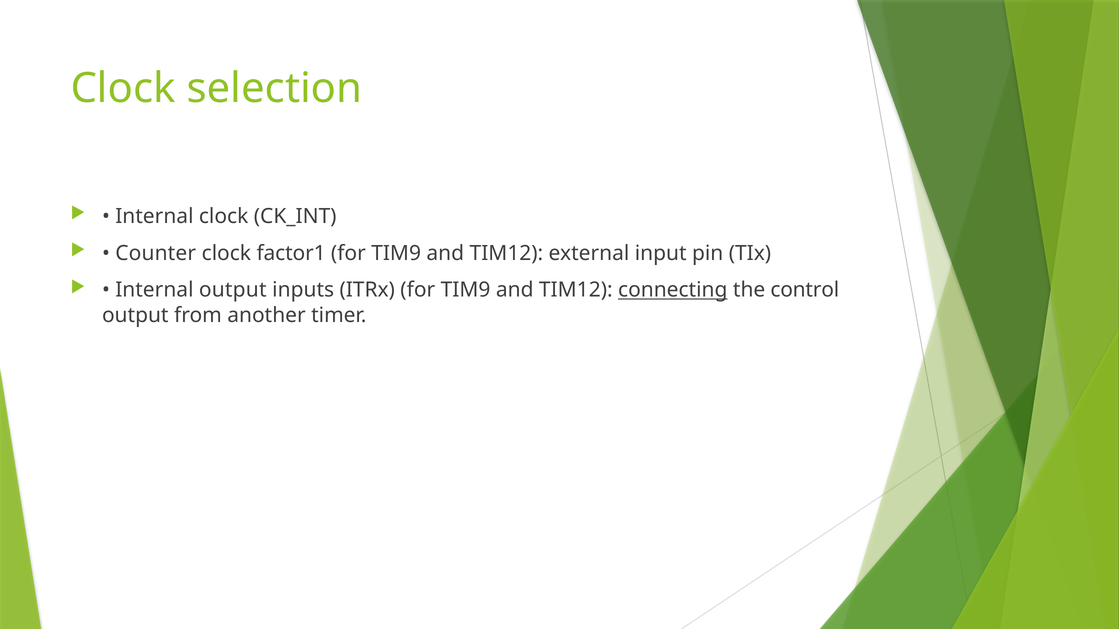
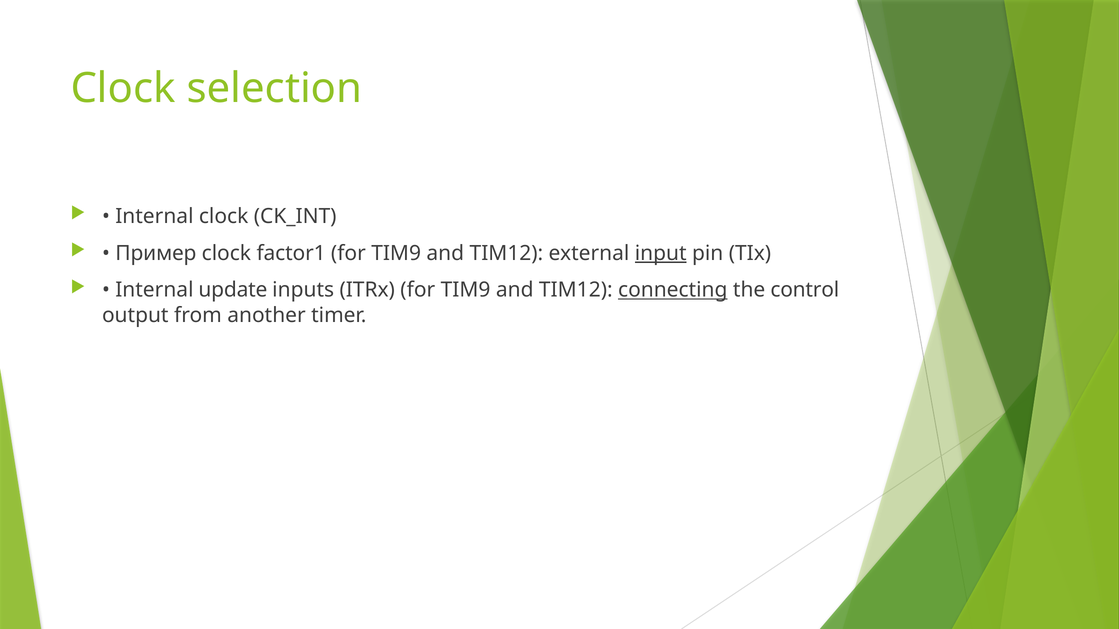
Counter: Counter -> Пример
input underline: none -> present
Internal output: output -> update
